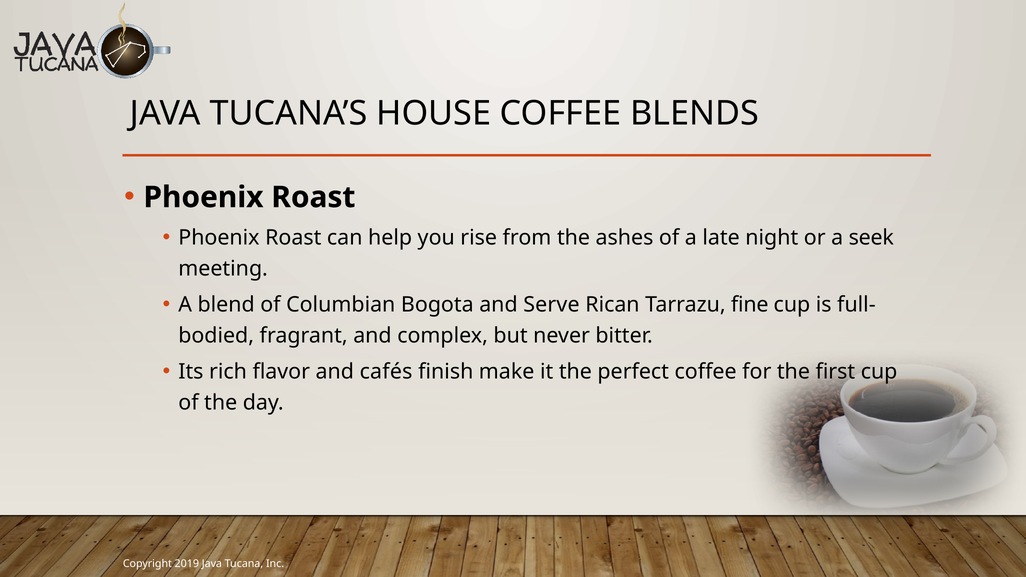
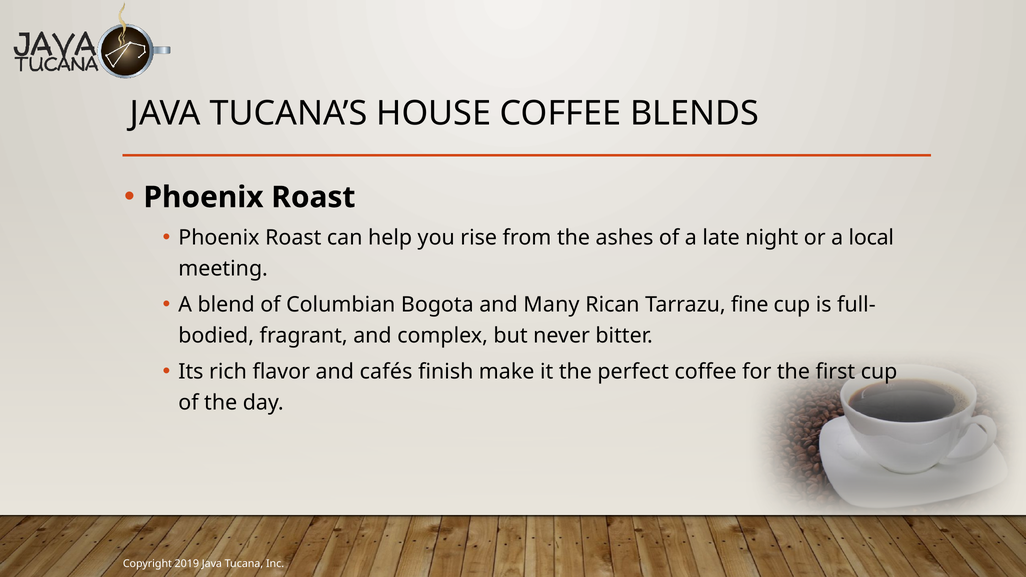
seek: seek -> local
Serve: Serve -> Many
